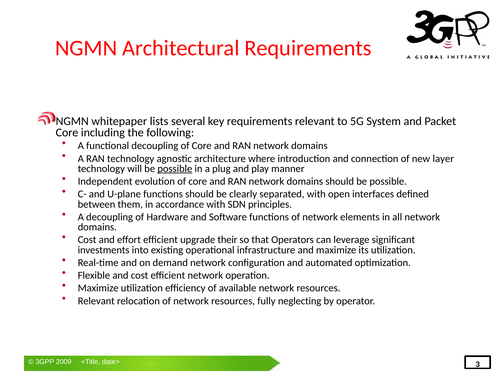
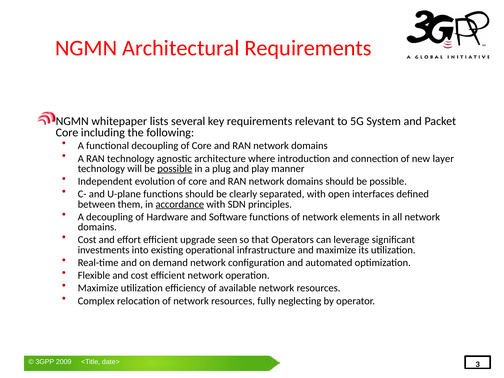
accordance underline: none -> present
their: their -> seen
Relevant at (96, 301): Relevant -> Complex
